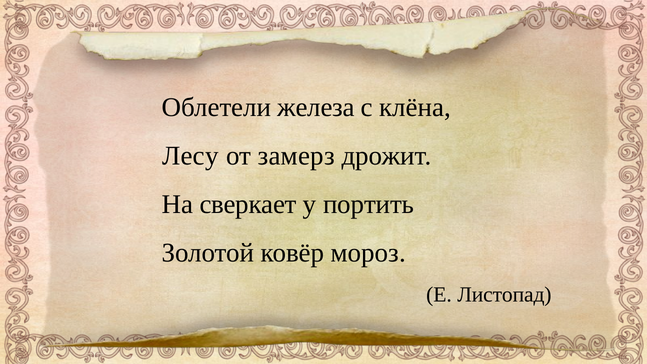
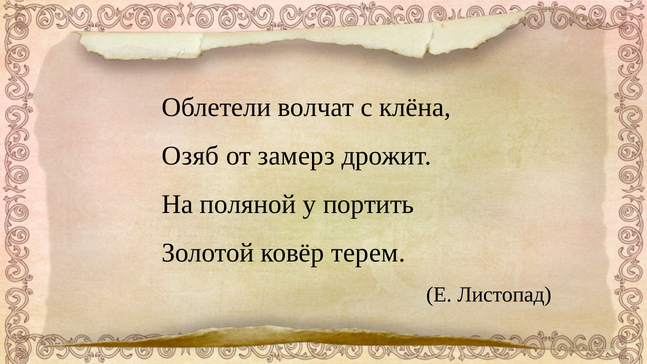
железа: железа -> волчат
Лесу: Лесу -> Озяб
сверкает: сверкает -> поляной
мороз: мороз -> терем
